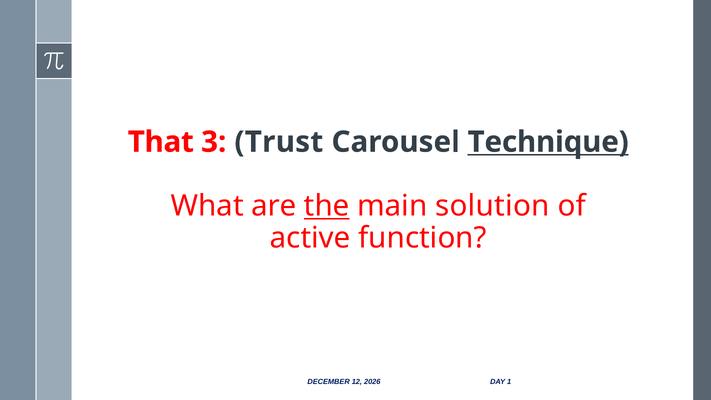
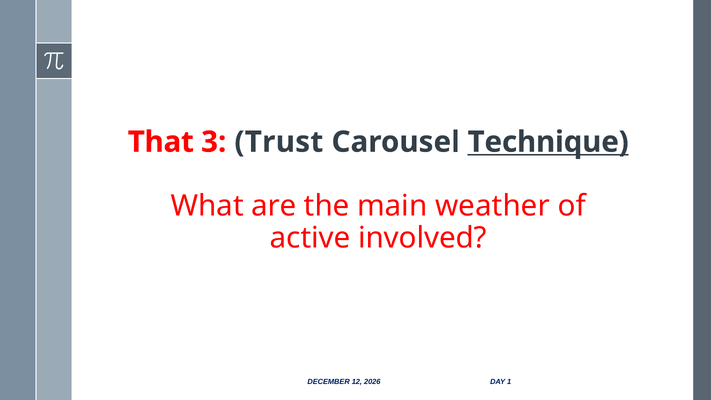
the underline: present -> none
solution: solution -> weather
function: function -> involved
